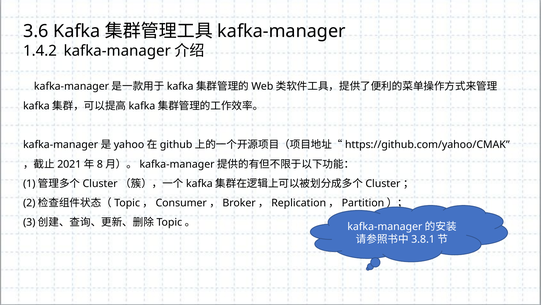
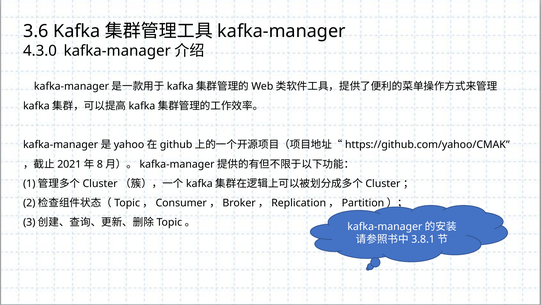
1.4.2: 1.4.2 -> 4.3.0
